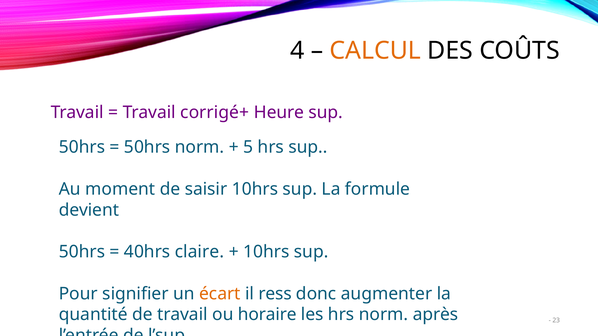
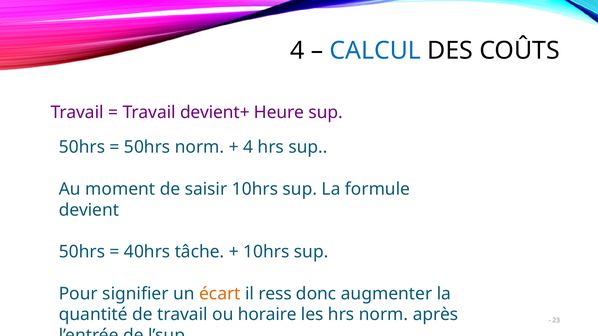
CALCUL colour: orange -> blue
corrigé+: corrigé+ -> devient+
5 at (248, 147): 5 -> 4
claire: claire -> tâche
